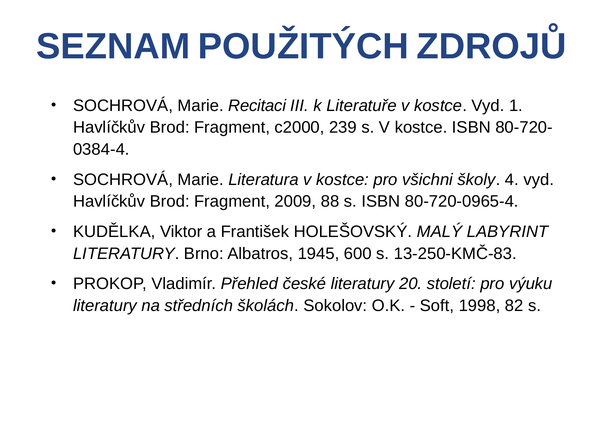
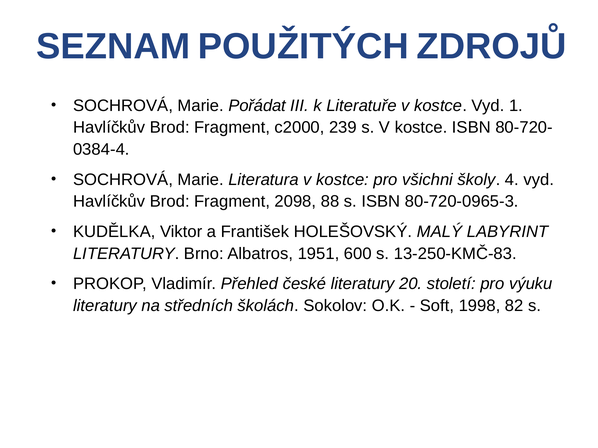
Recitaci: Recitaci -> Pořádat
2009: 2009 -> 2098
80-720-0965-4: 80-720-0965-4 -> 80-720-0965-3
1945: 1945 -> 1951
